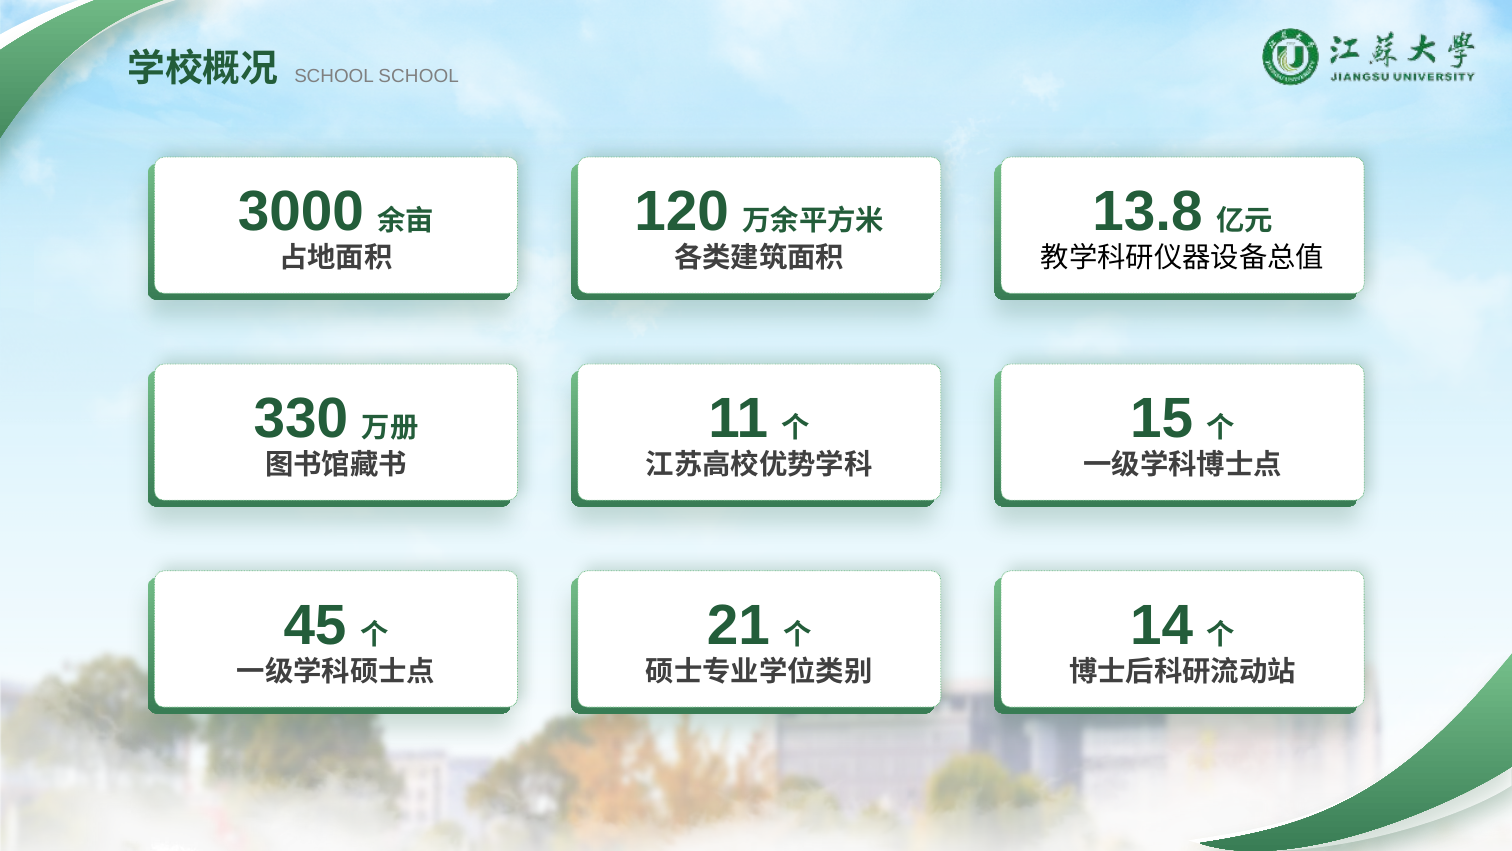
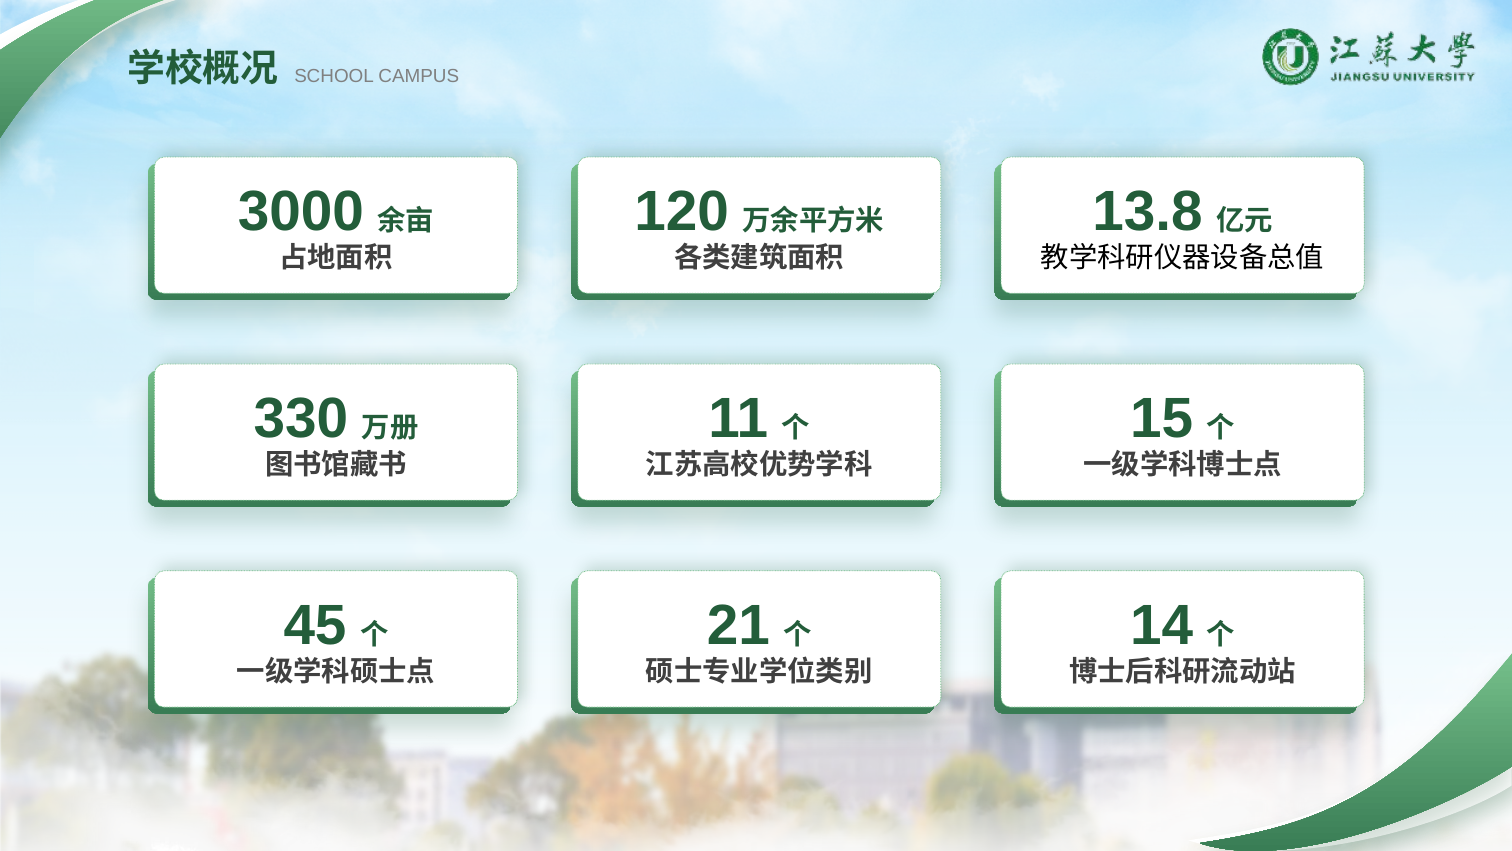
SCHOOL SCHOOL: SCHOOL -> CAMPUS
